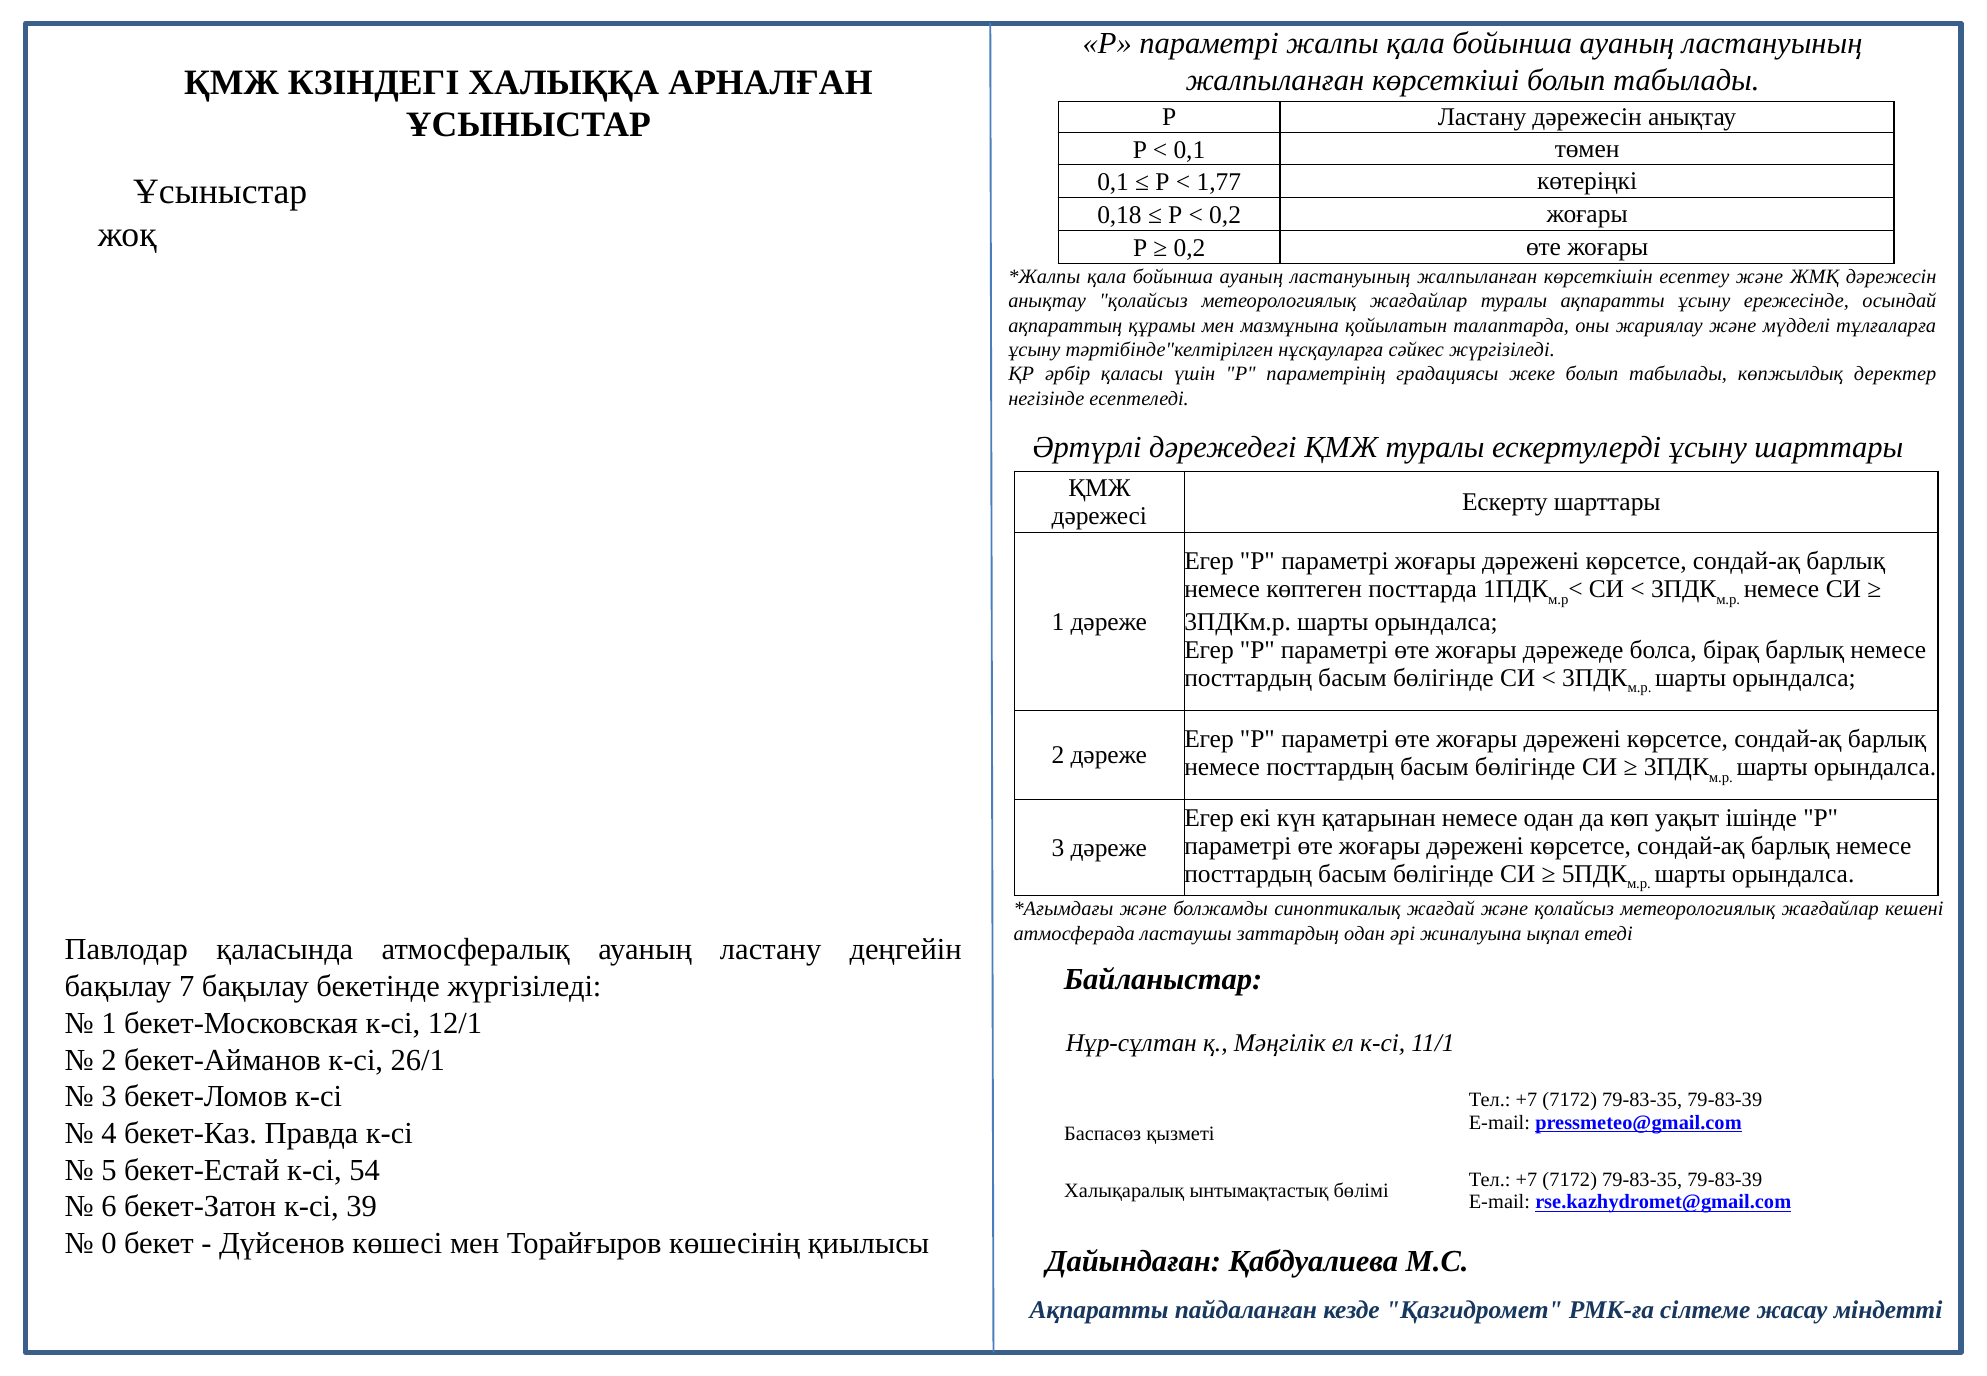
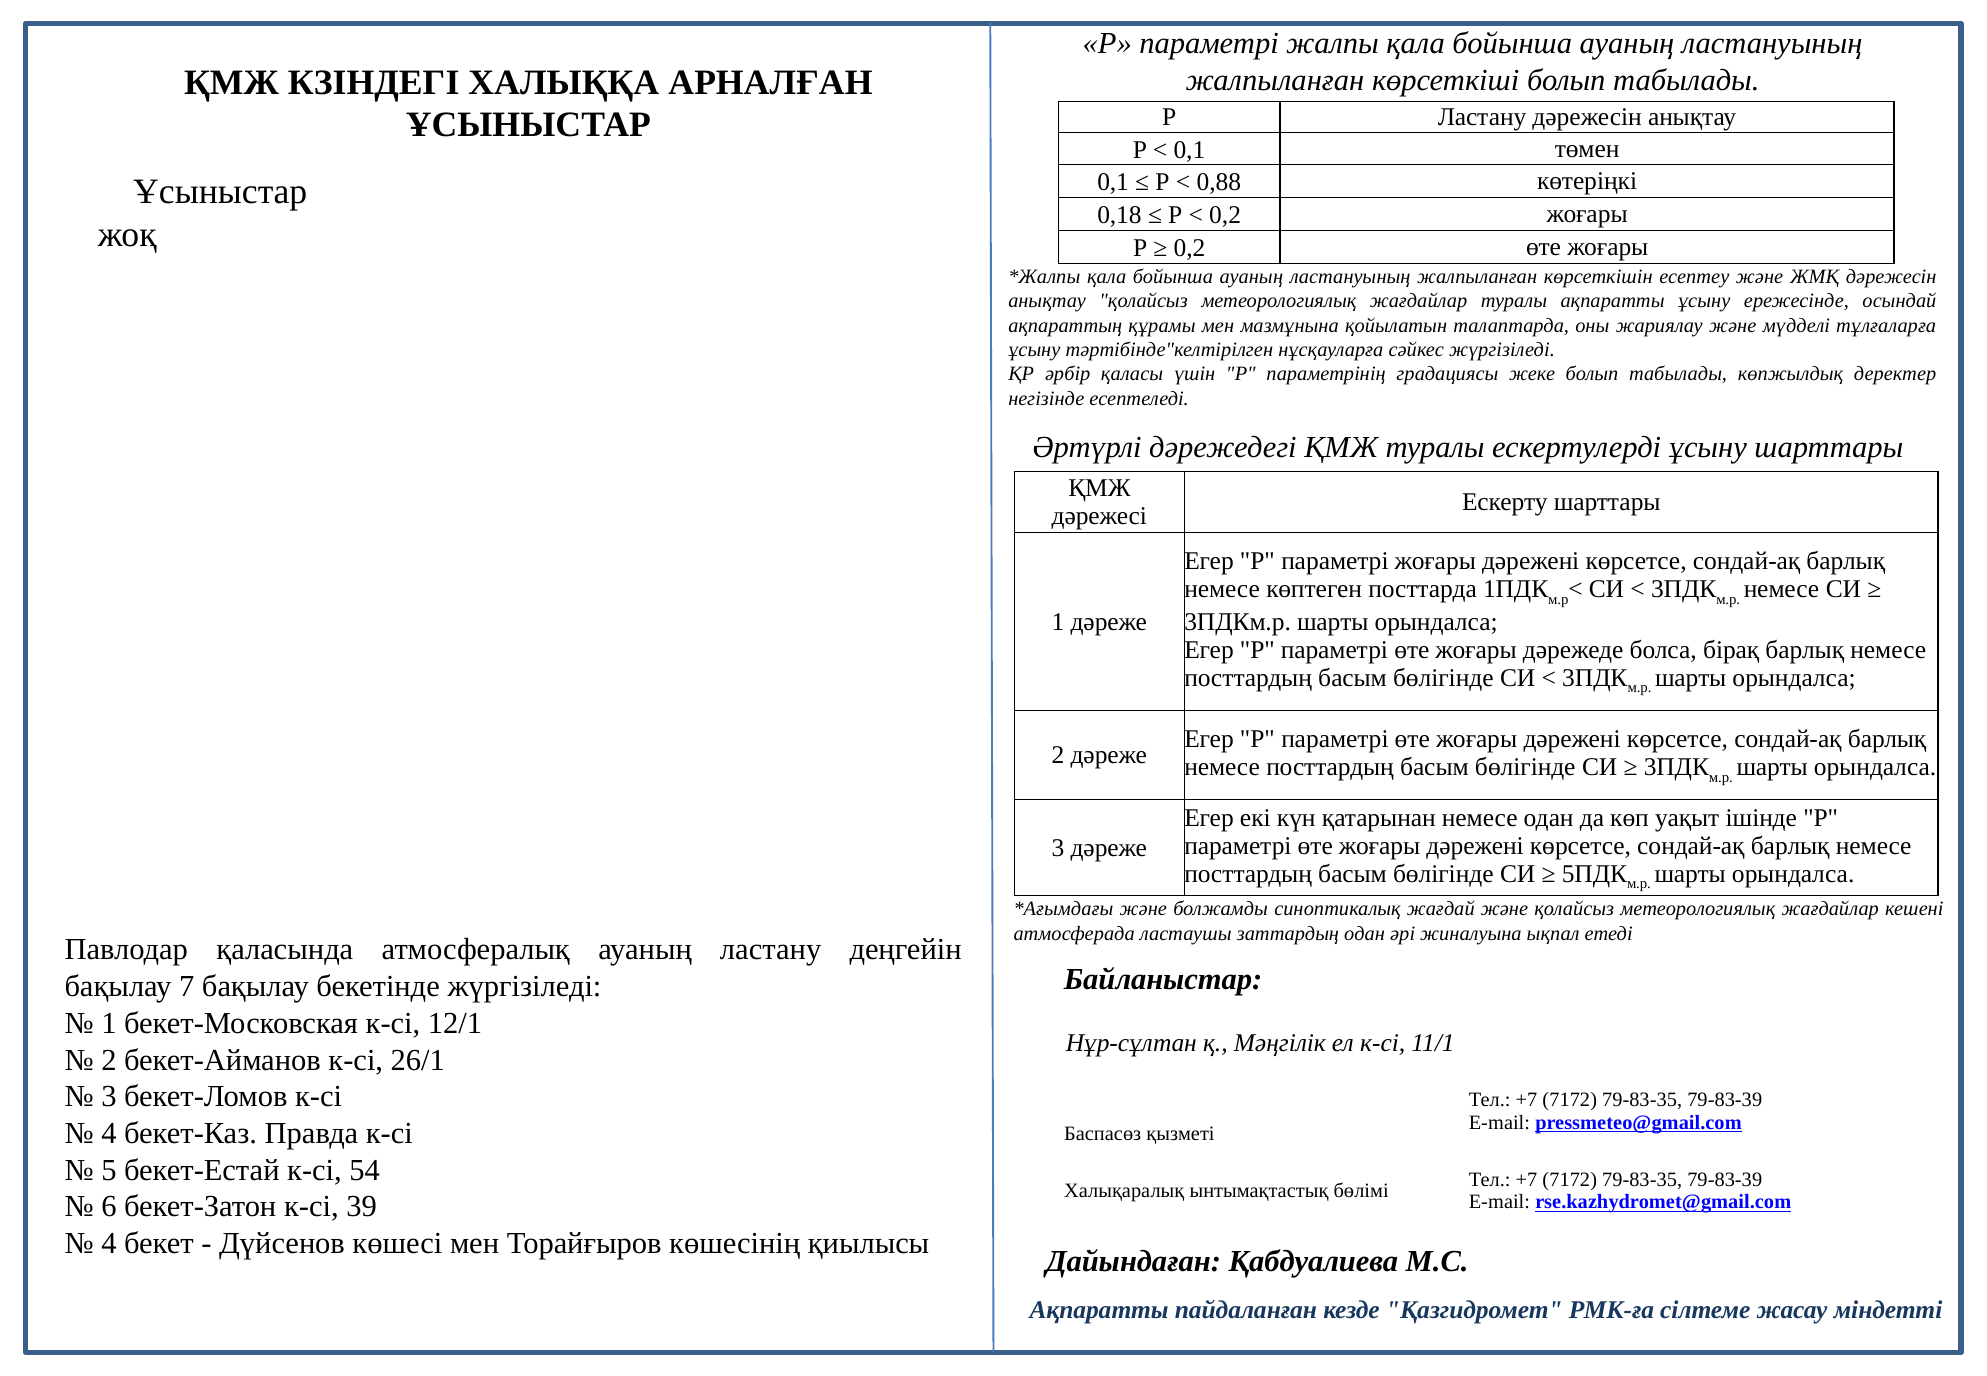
1,77: 1,77 -> 0,88
0 at (109, 1243): 0 -> 4
